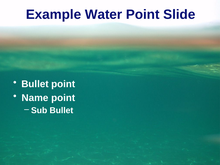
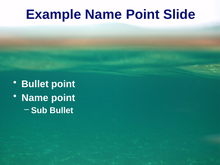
Example Water: Water -> Name
